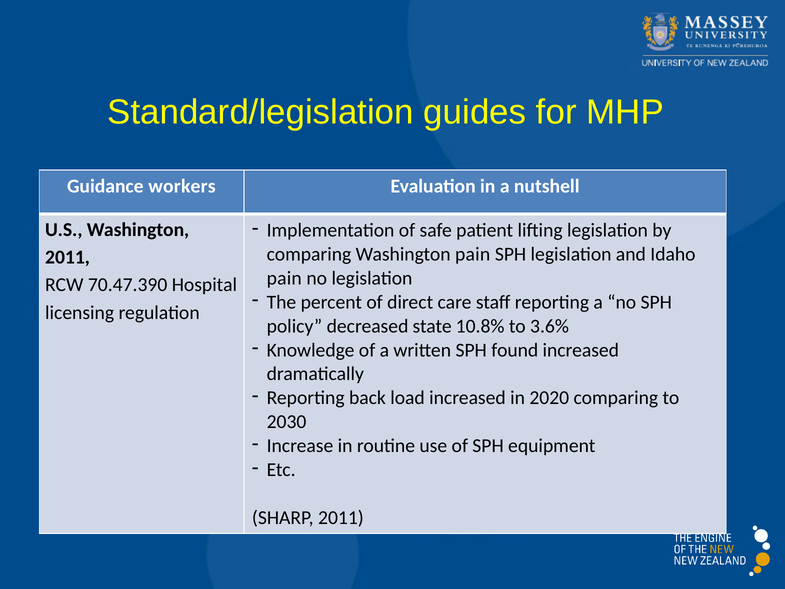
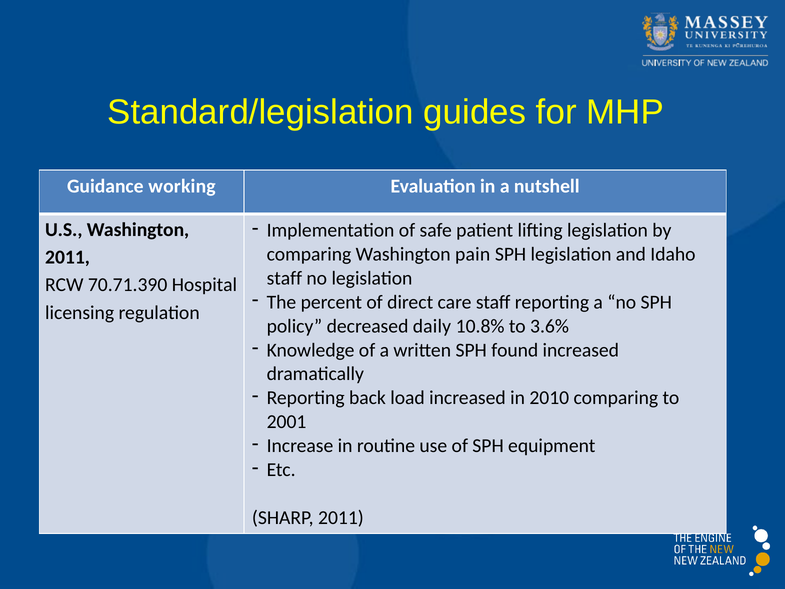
workers: workers -> working
pain at (284, 278): pain -> staff
70.47.390: 70.47.390 -> 70.71.390
state: state -> daily
2020: 2020 -> 2010
2030: 2030 -> 2001
